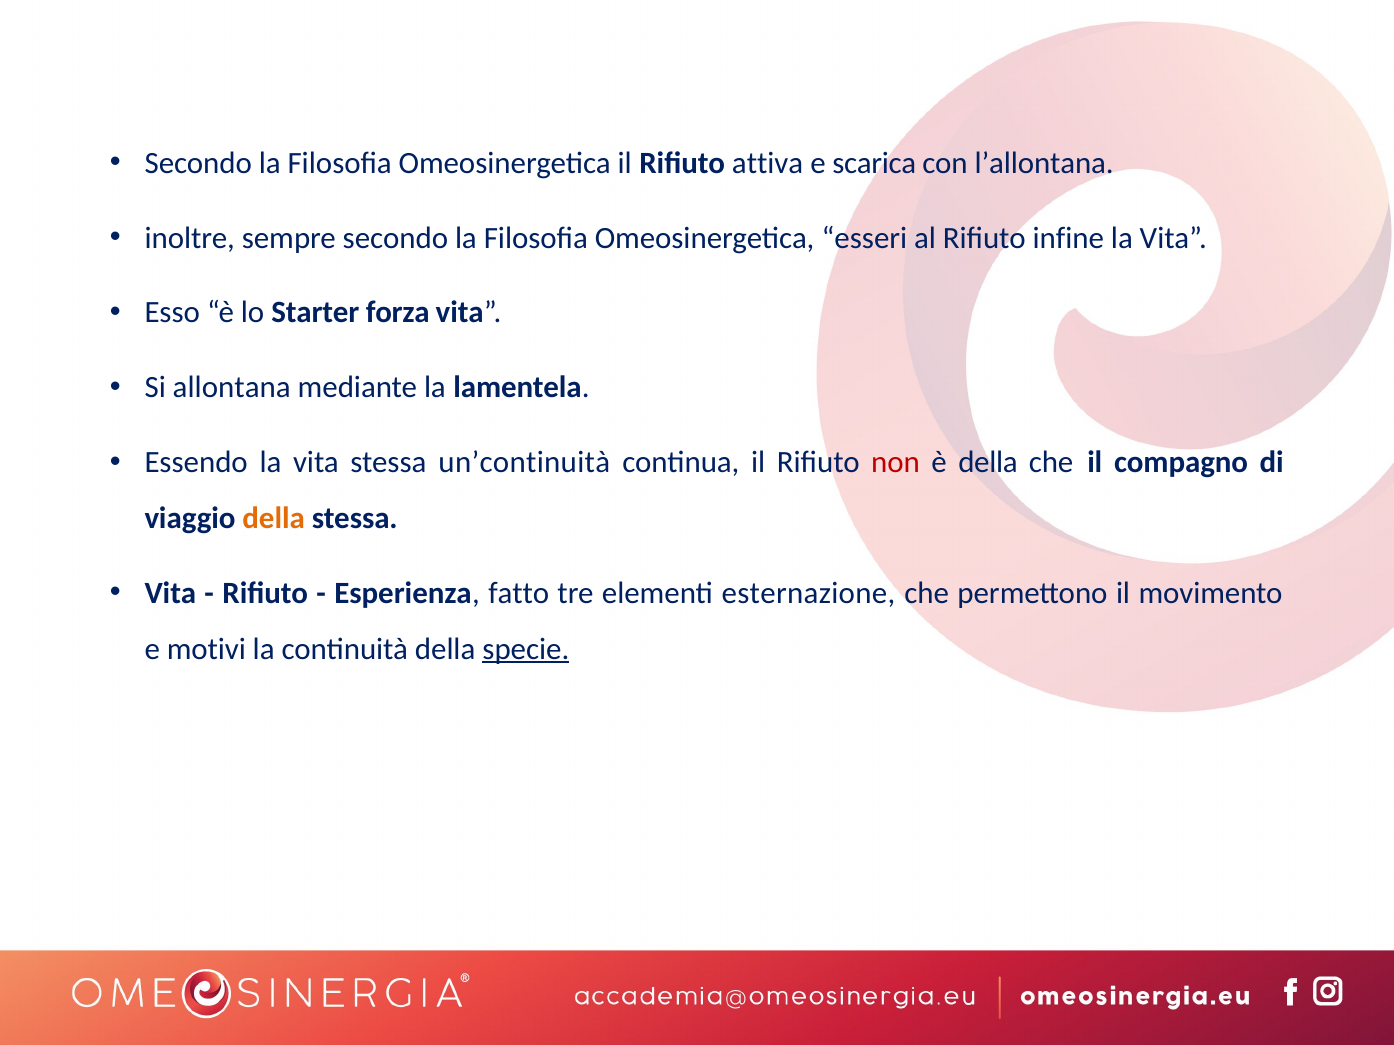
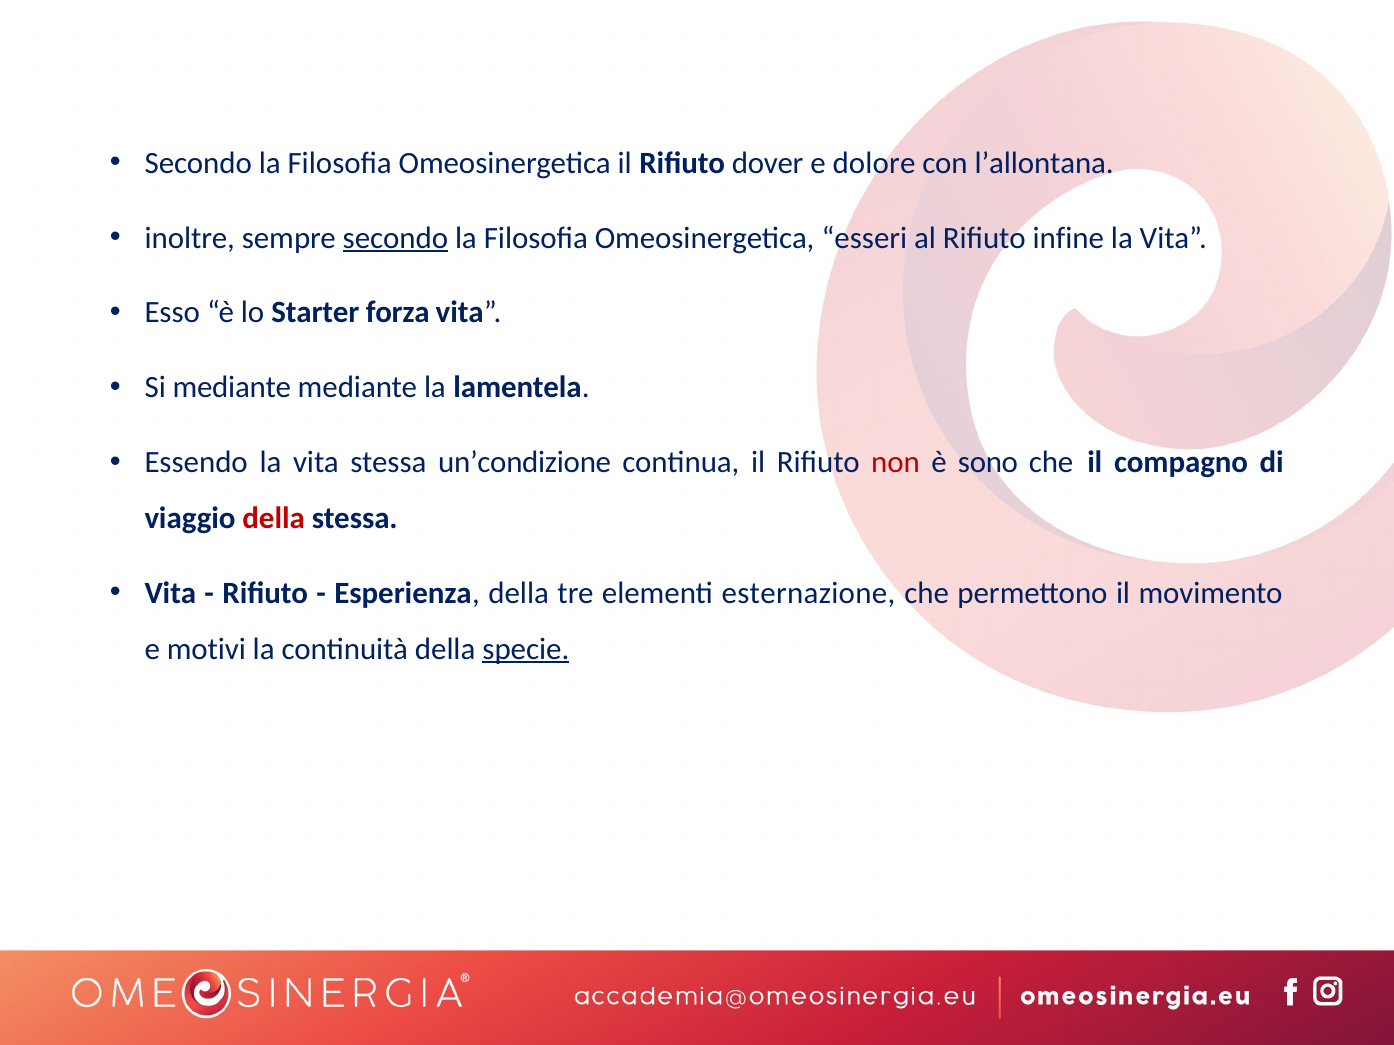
attiva: attiva -> dover
scarica: scarica -> dolore
secondo at (395, 238) underline: none -> present
Si allontana: allontana -> mediante
un’continuità: un’continuità -> un’condizione
è della: della -> sono
della at (274, 519) colour: orange -> red
Esperienza fatto: fatto -> della
